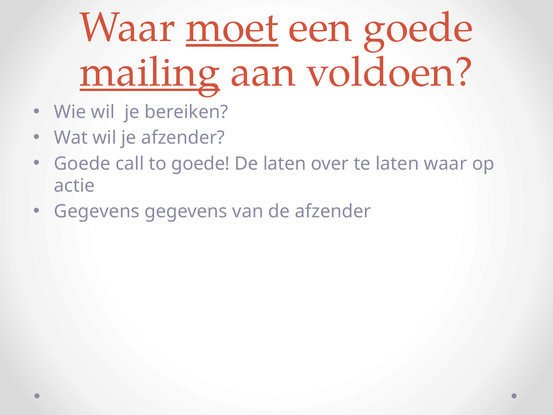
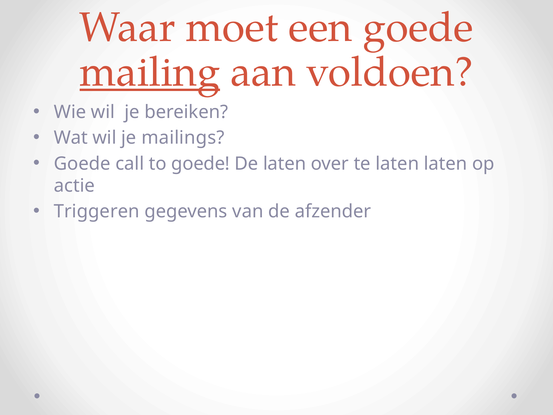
moet underline: present -> none
je afzender: afzender -> mailings
laten waar: waar -> laten
Gegevens at (97, 211): Gegevens -> Triggeren
